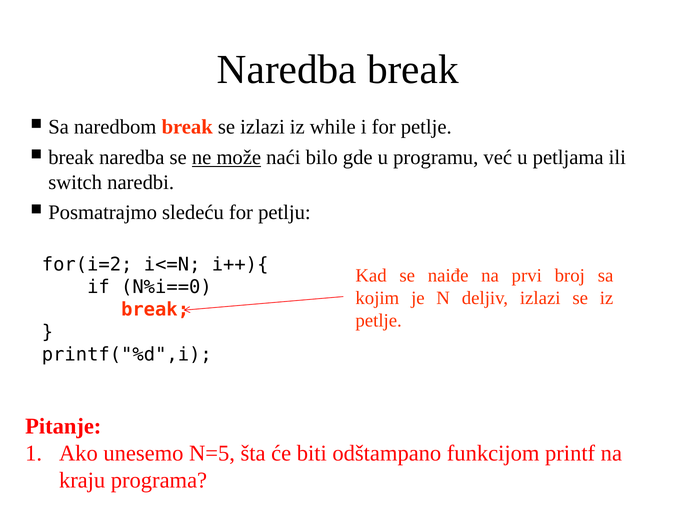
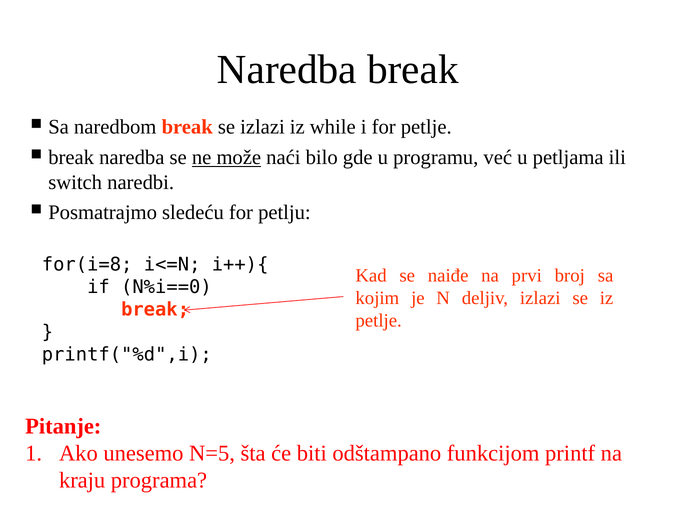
for(i=2: for(i=2 -> for(i=8
